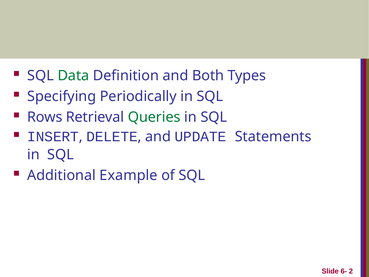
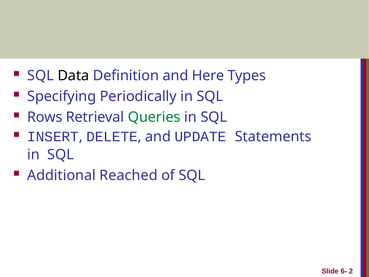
Data colour: green -> black
Both: Both -> Here
Example: Example -> Reached
